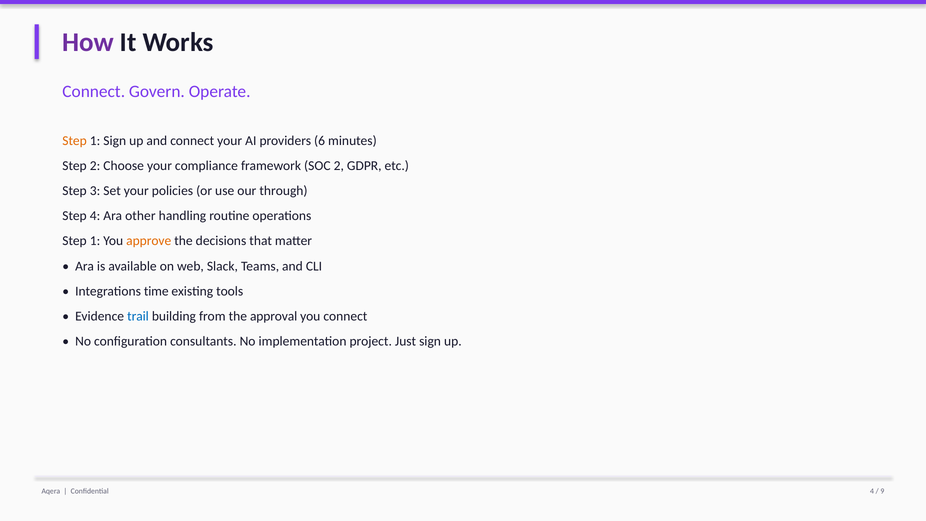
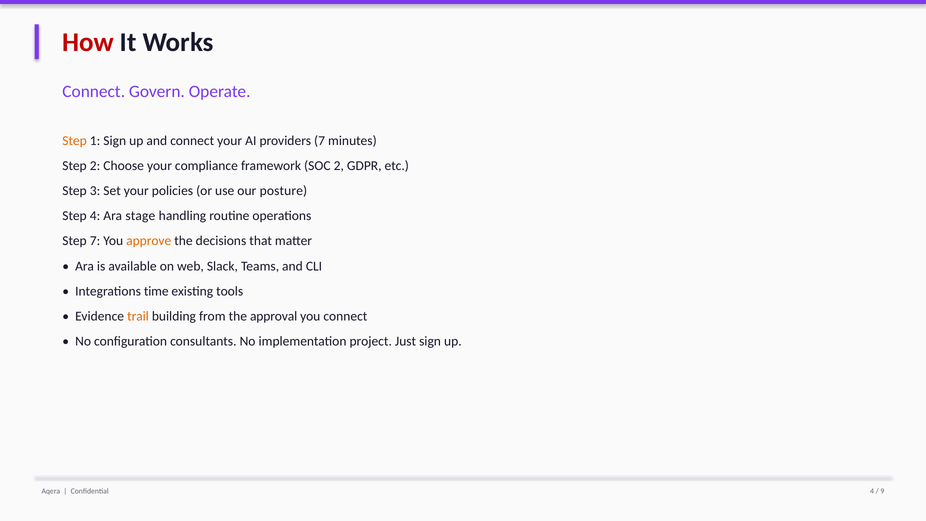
How colour: purple -> red
providers 6: 6 -> 7
through: through -> posture
other: other -> stage
1 at (95, 241): 1 -> 7
trail colour: blue -> orange
